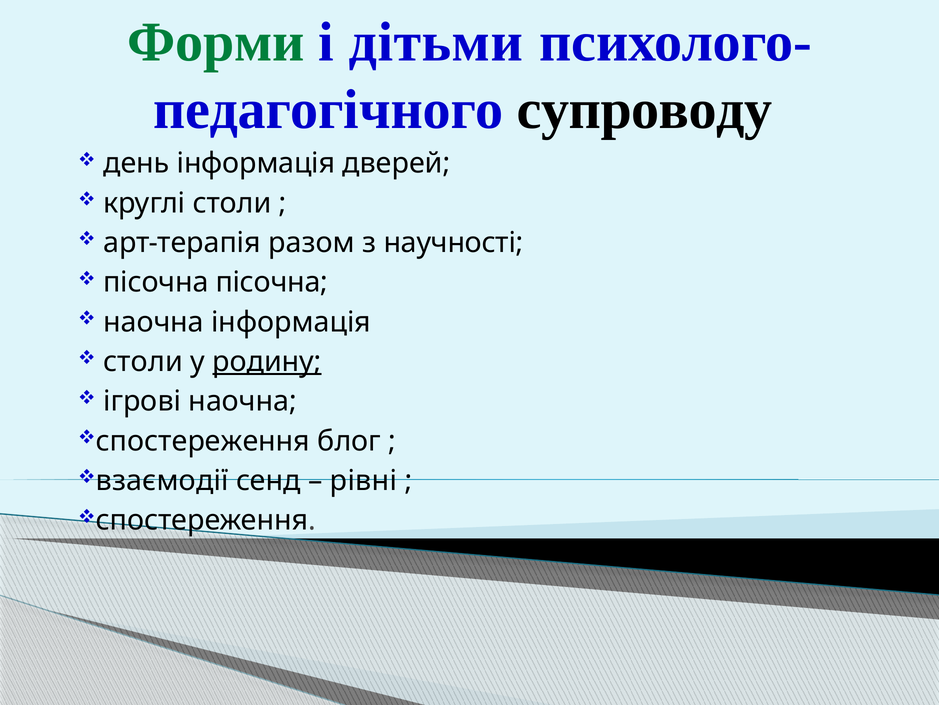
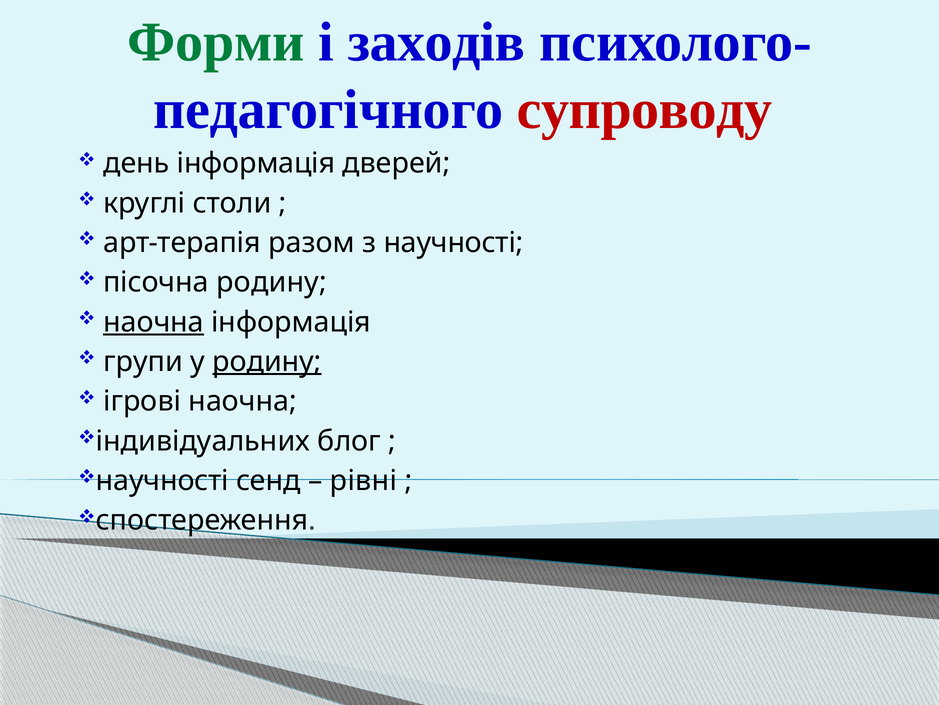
дітьми: дітьми -> заходів
супроводу colour: black -> red
пісочна пісочна: пісочна -> родину
наочна at (154, 322) underline: none -> present
столи at (143, 361): столи -> групи
спостереження at (203, 441): спостереження -> індивідуальних
взаємодії at (162, 480): взаємодії -> научності
